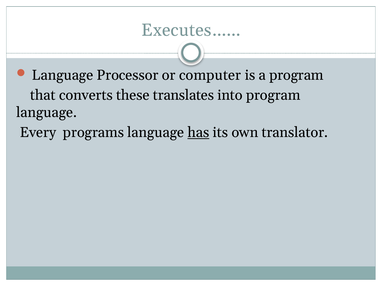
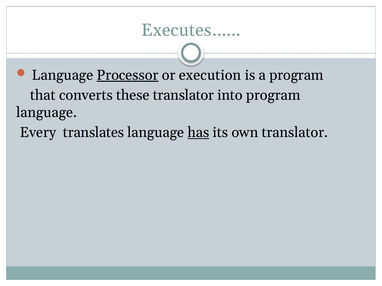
Processor underline: none -> present
computer: computer -> execution
these translates: translates -> translator
programs: programs -> translates
